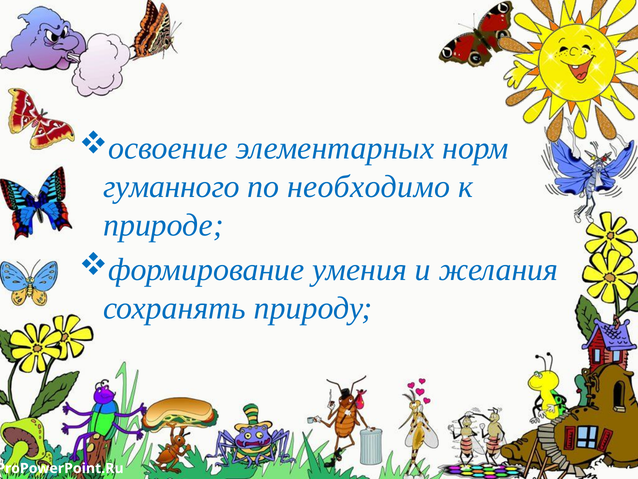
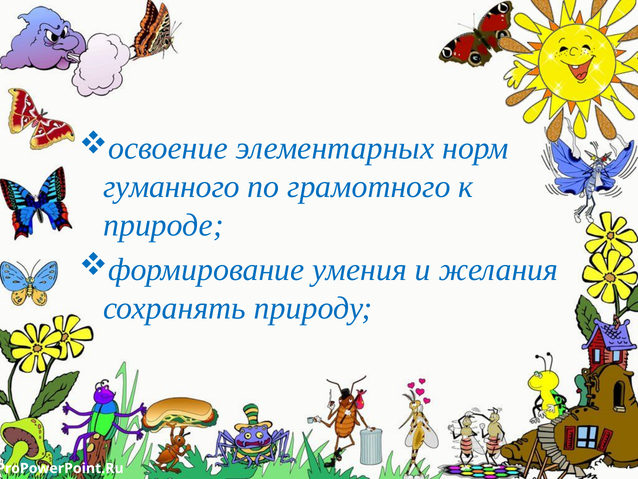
необходимо: необходимо -> грамотного
